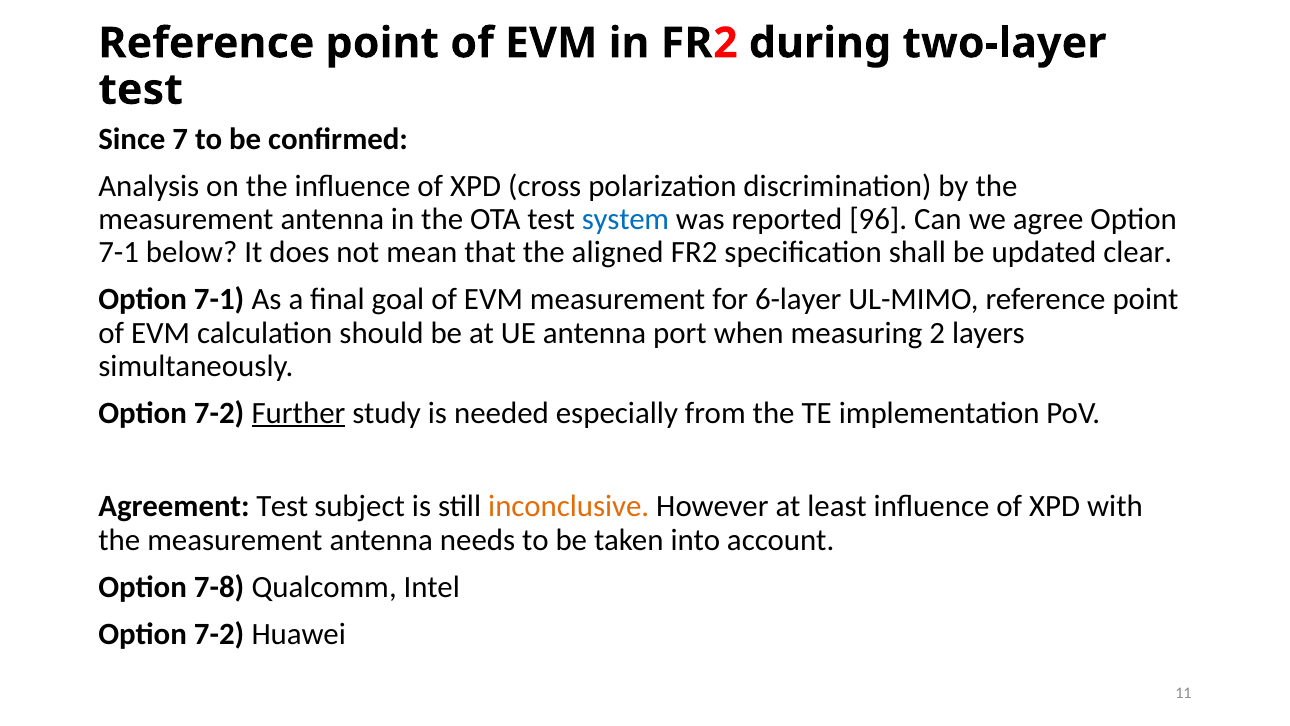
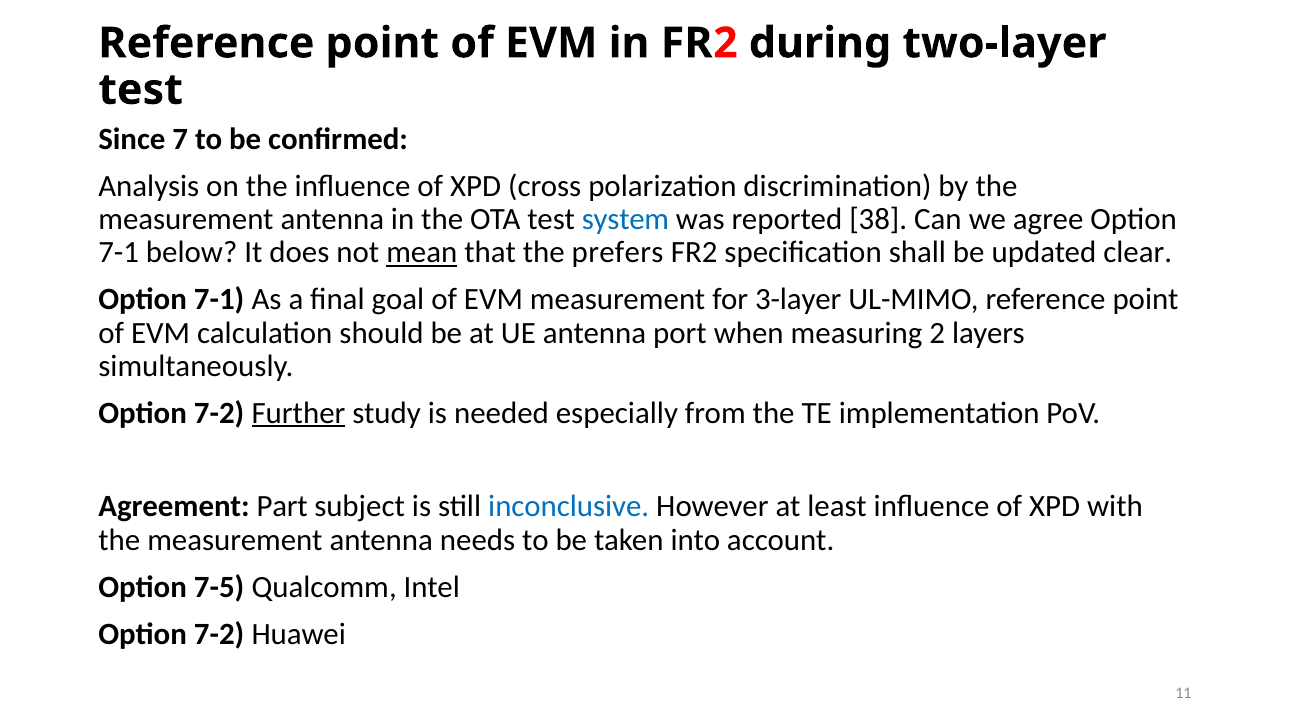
96: 96 -> 38
mean underline: none -> present
aligned: aligned -> prefers
6-layer: 6-layer -> 3-layer
Agreement Test: Test -> Part
inconclusive colour: orange -> blue
7-8: 7-8 -> 7-5
